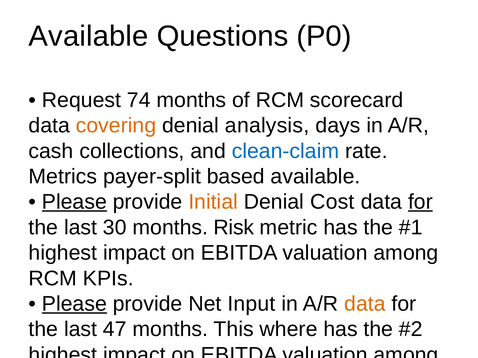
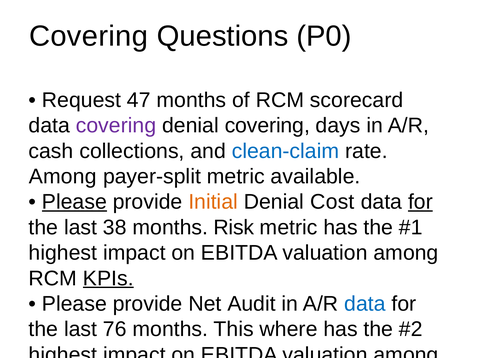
Available at (89, 36): Available -> Covering
74: 74 -> 47
covering at (116, 126) colour: orange -> purple
denial analysis: analysis -> covering
Metrics at (63, 177): Metrics -> Among
payer-split based: based -> metric
30: 30 -> 38
KPIs at (108, 279) underline: none -> present
Please at (74, 304) underline: present -> none
Input: Input -> Audit
data at (365, 304) colour: orange -> blue
47: 47 -> 76
